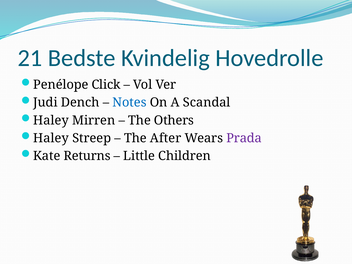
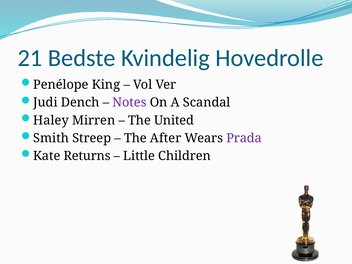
Click: Click -> King
Notes colour: blue -> purple
Others: Others -> United
Haley at (51, 138): Haley -> Smith
